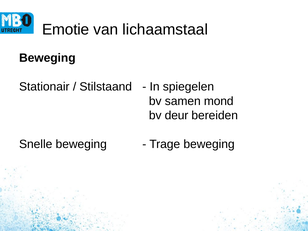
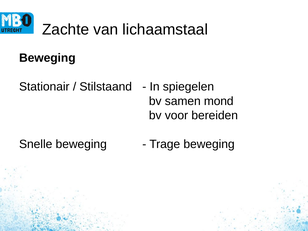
Emotie: Emotie -> Zachte
deur: deur -> voor
